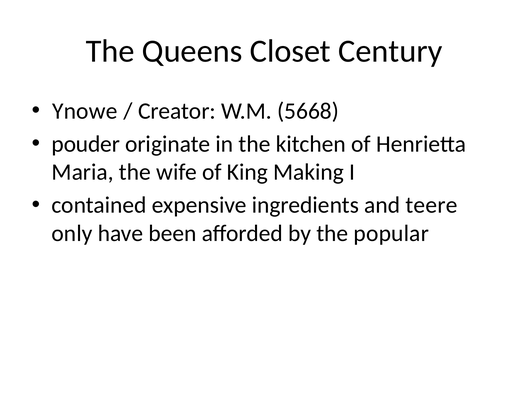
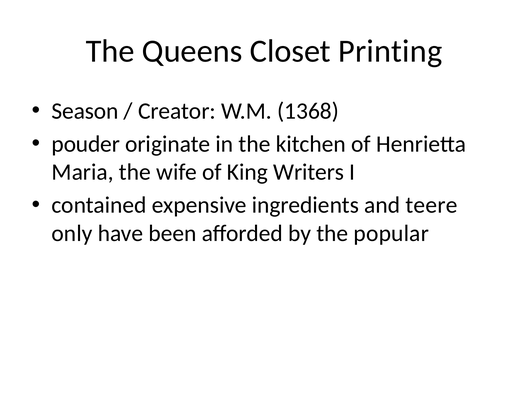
Century: Century -> Printing
Ynowe: Ynowe -> Season
5668: 5668 -> 1368
Making: Making -> Writers
